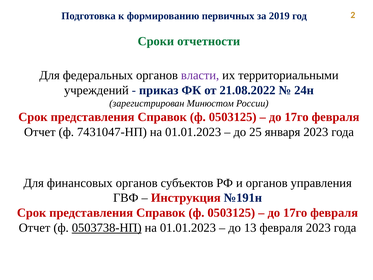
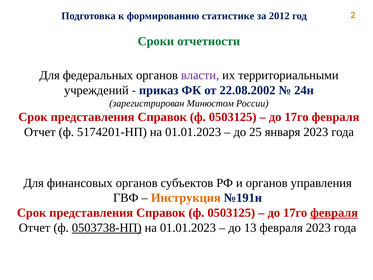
первичных: первичных -> статистике
2019: 2019 -> 2012
21.08.2022: 21.08.2022 -> 22.08.2002
7431047-НП: 7431047-НП -> 5174201-НП
Инструкция colour: red -> orange
февраля at (334, 213) underline: none -> present
